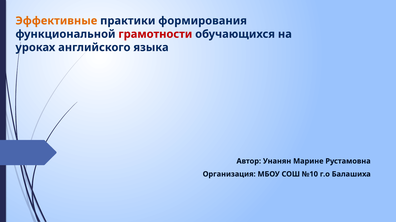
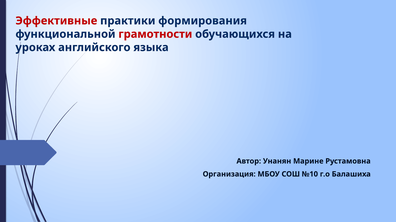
Эффективные colour: orange -> red
